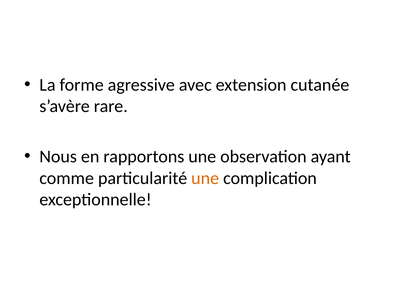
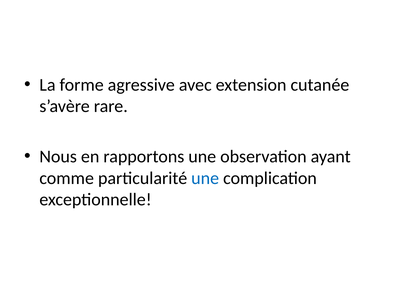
une at (205, 178) colour: orange -> blue
